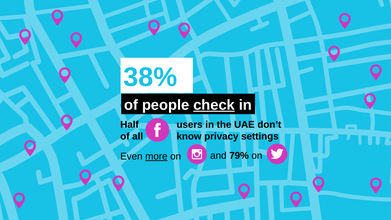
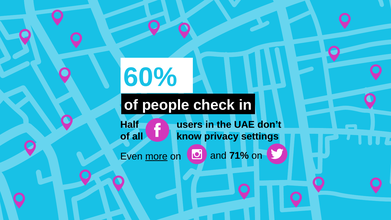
38%: 38% -> 60%
check underline: present -> none
79%: 79% -> 71%
